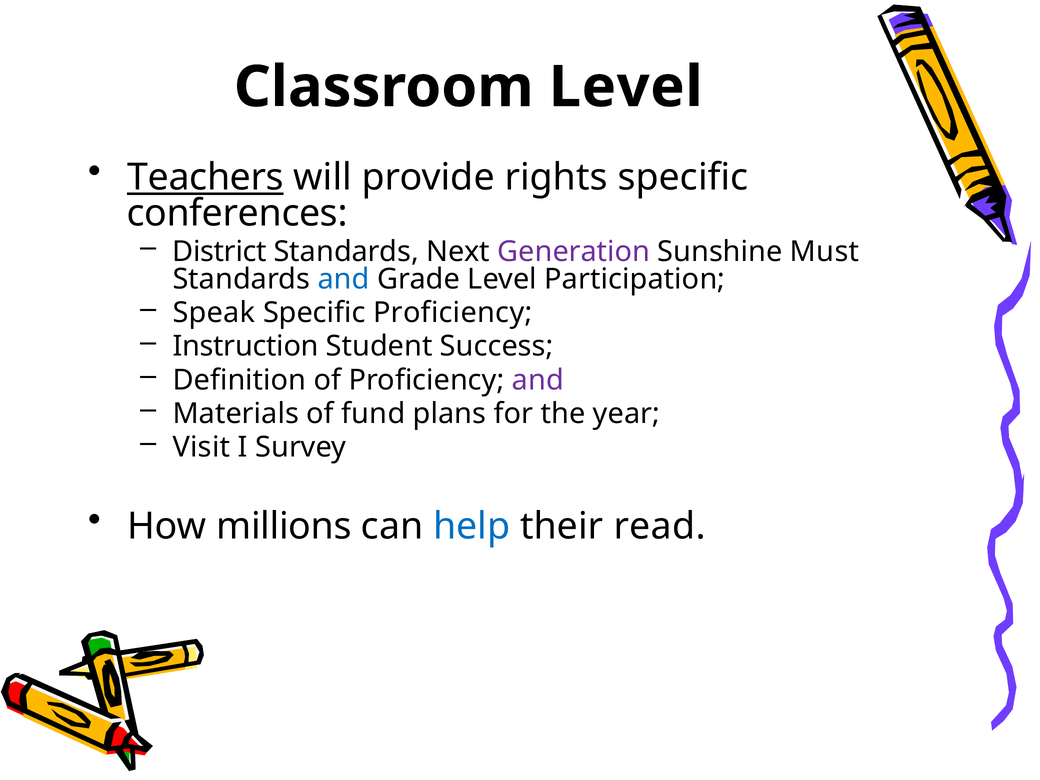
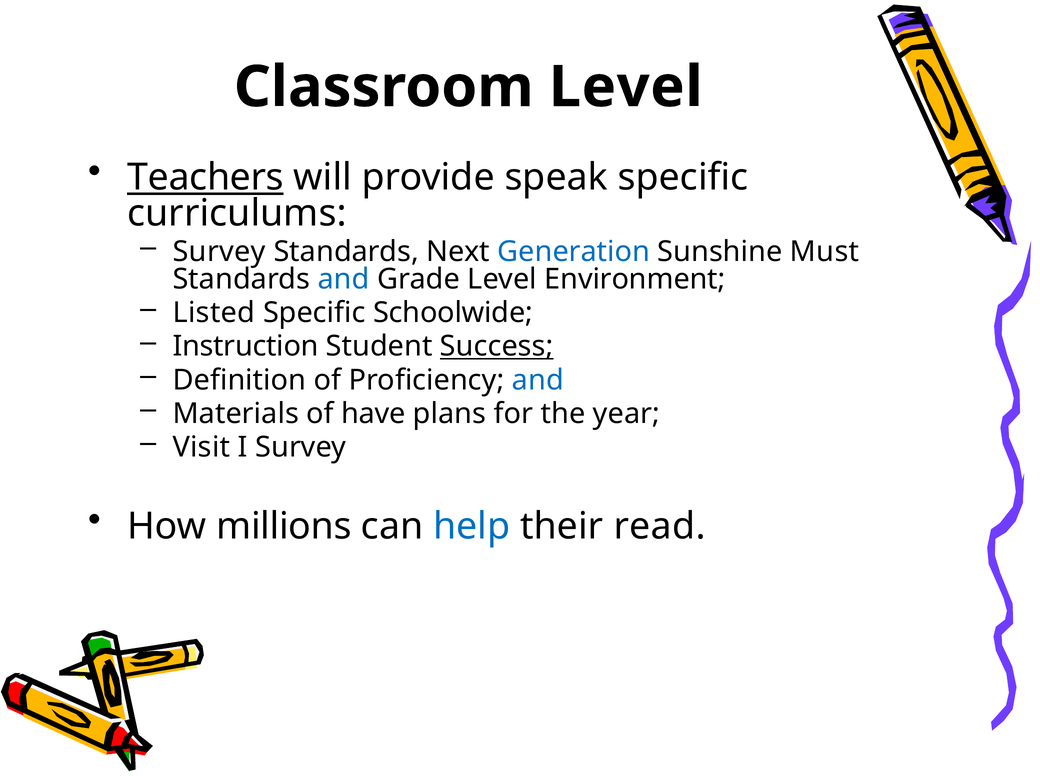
rights: rights -> speak
conferences: conferences -> curriculums
District at (220, 252): District -> Survey
Generation colour: purple -> blue
Participation: Participation -> Environment
Speak: Speak -> Listed
Specific Proficiency: Proficiency -> Schoolwide
Success underline: none -> present
and at (538, 380) colour: purple -> blue
fund: fund -> have
